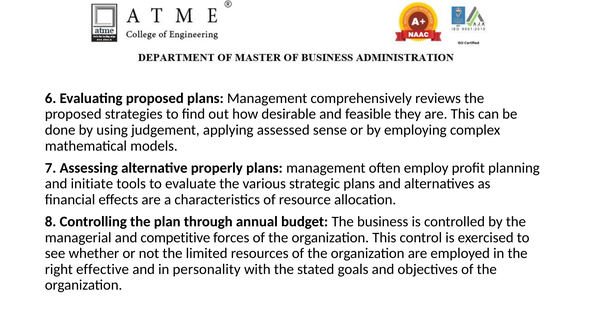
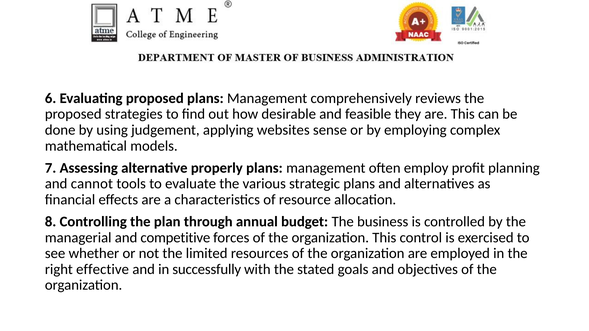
assessed: assessed -> websites
initiate: initiate -> cannot
personality: personality -> successfully
